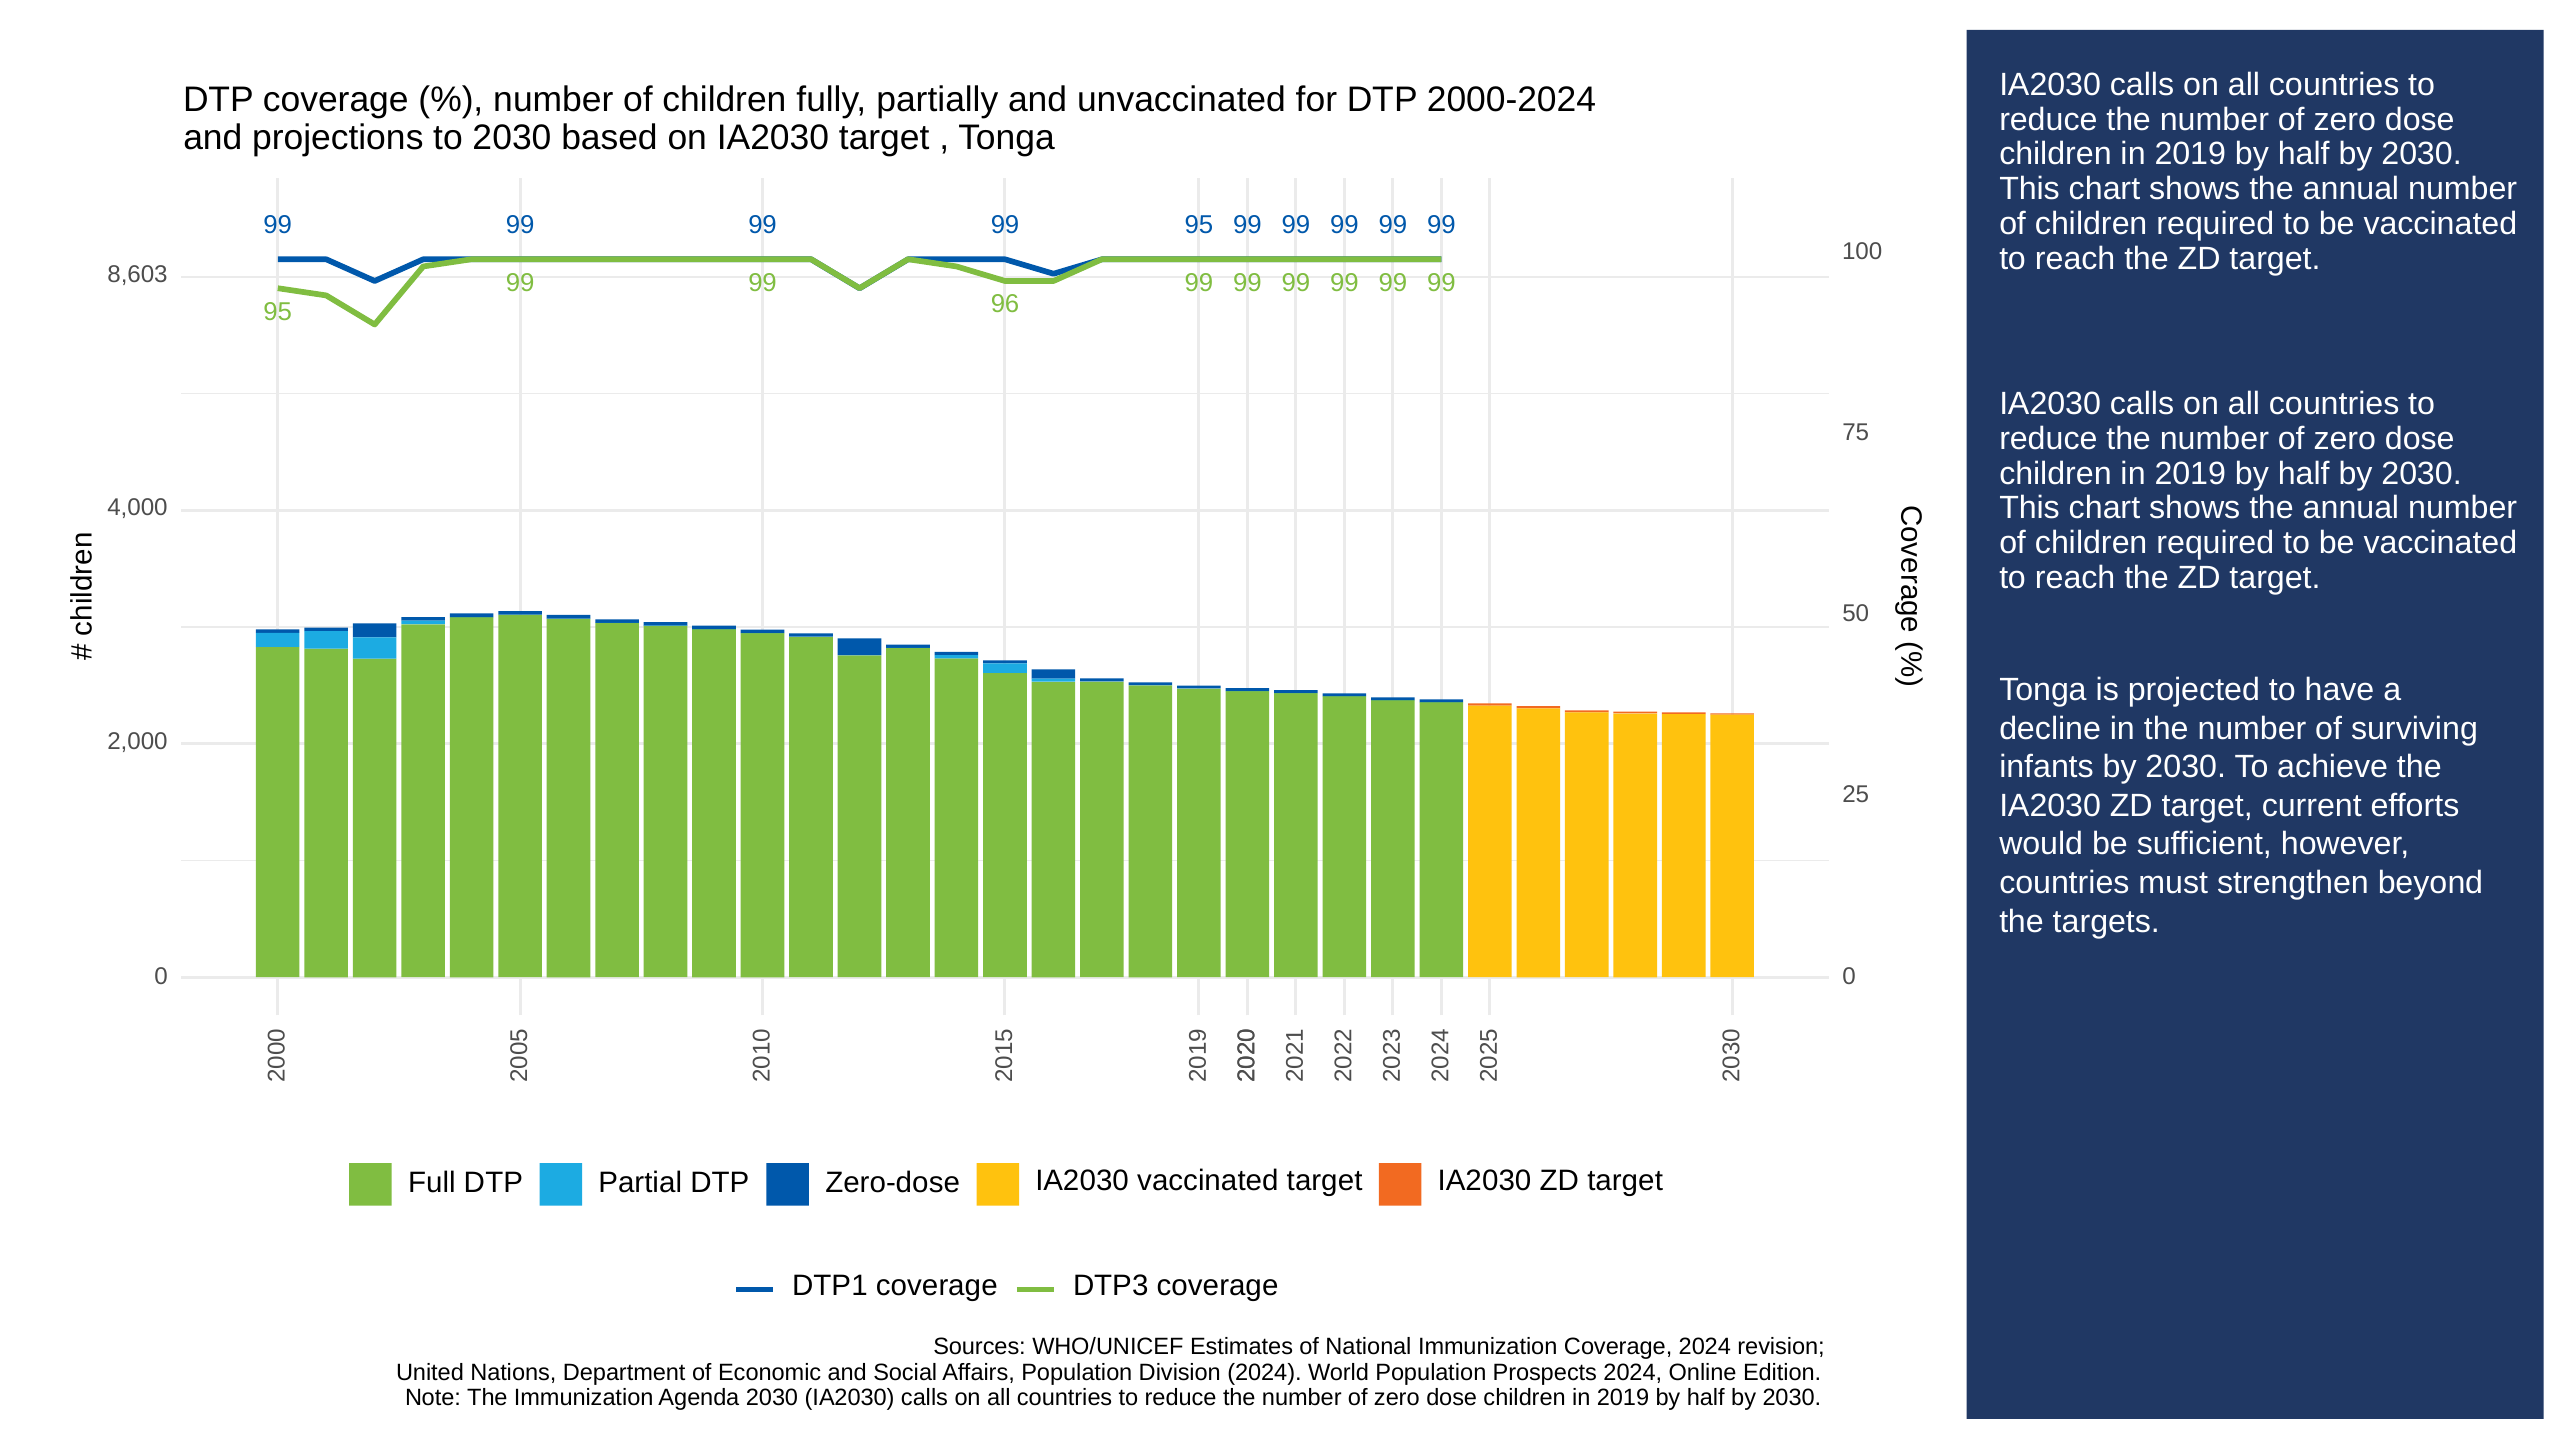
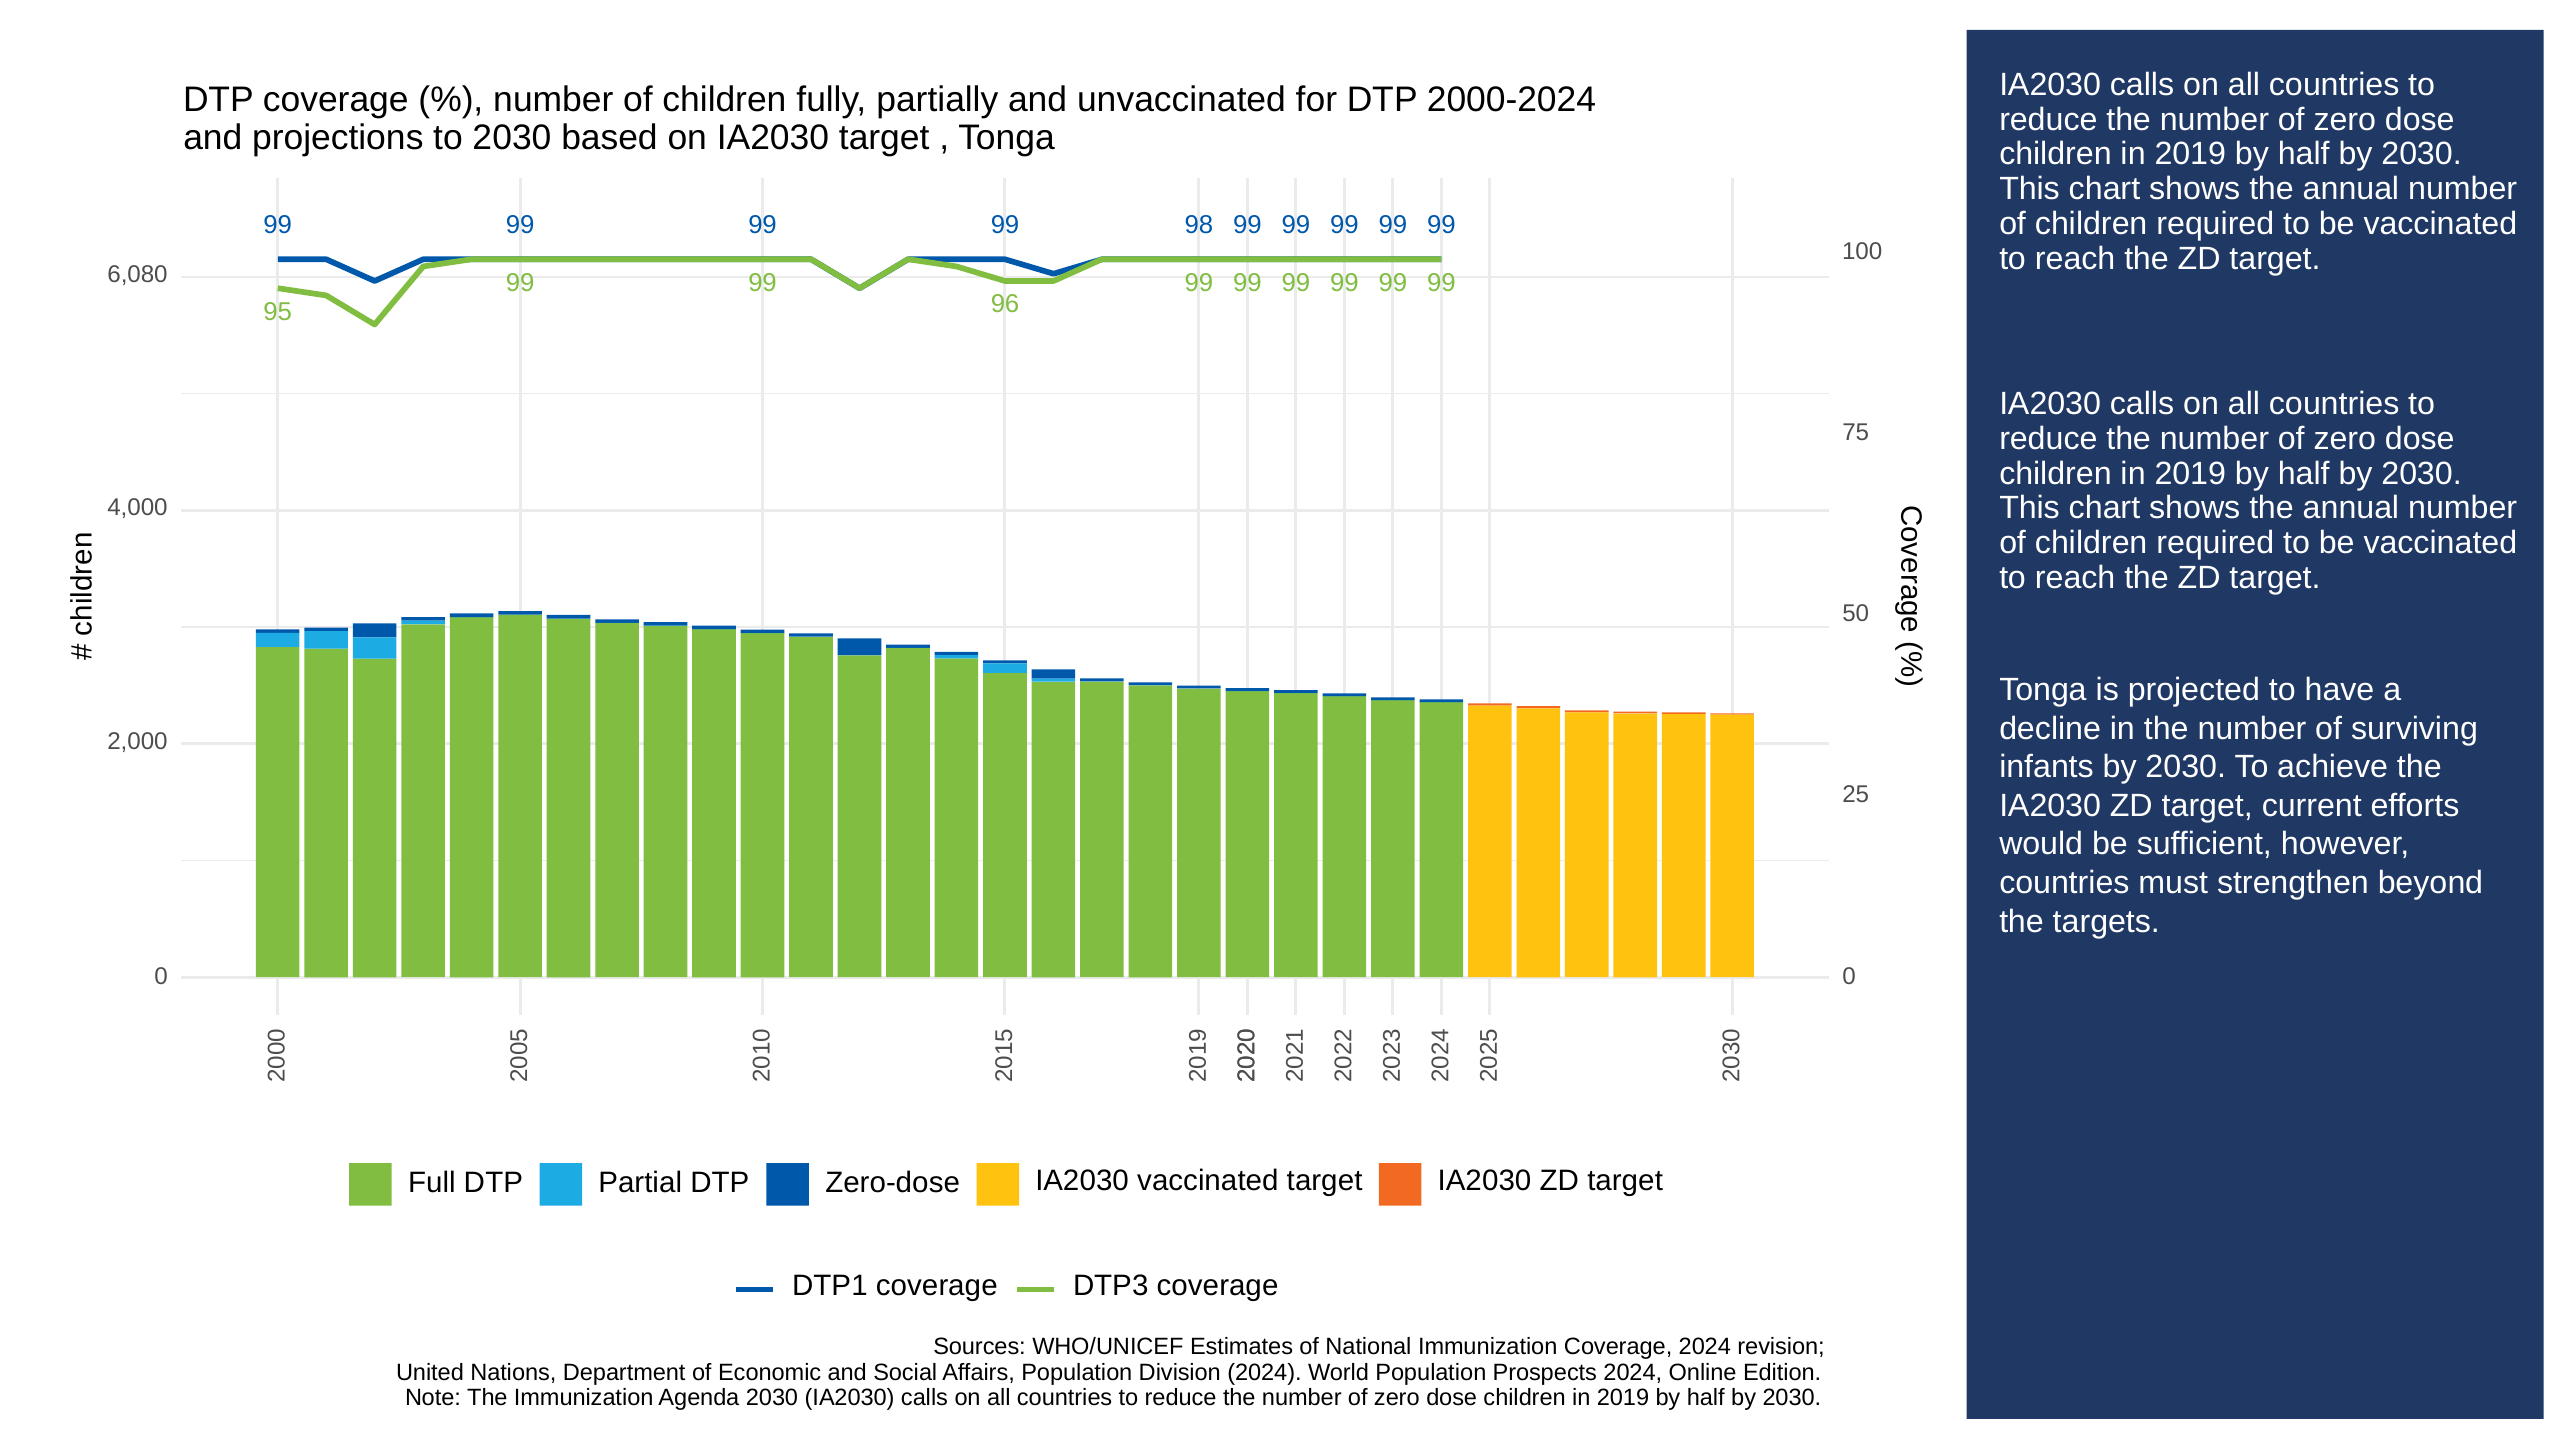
95 at (1199, 225): 95 -> 98
8,603: 8,603 -> 6,080
